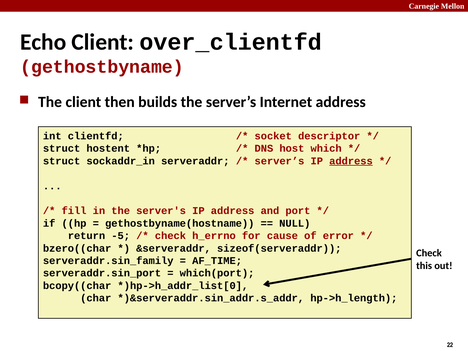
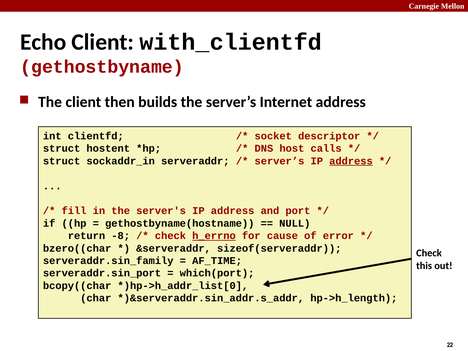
over_clientfd: over_clientfd -> with_clientfd
which: which -> calls
-5: -5 -> -8
h_errno underline: none -> present
